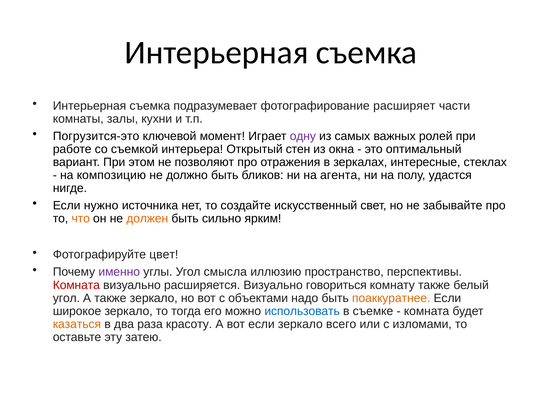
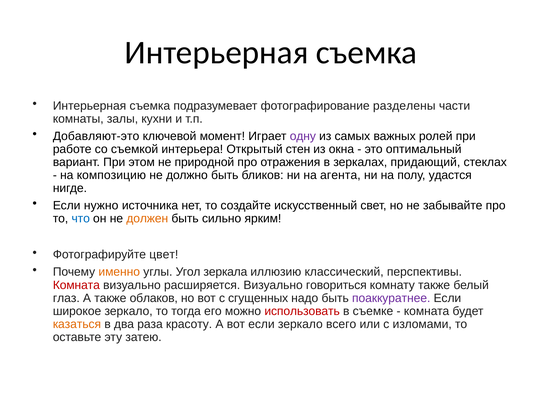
расширяет: расширяет -> разделены
Погрузится-это: Погрузится-это -> Добавляют-это
позволяют: позволяют -> природной
интересные: интересные -> придающий
что colour: orange -> blue
именно colour: purple -> orange
смысла: смысла -> зеркала
пространство: пространство -> классический
угол at (66, 298): угол -> глаз
также зеркало: зеркало -> облаков
объектами: объектами -> сгущенных
поаккуратнее colour: orange -> purple
использовать colour: blue -> red
